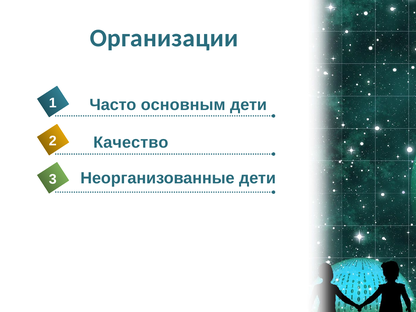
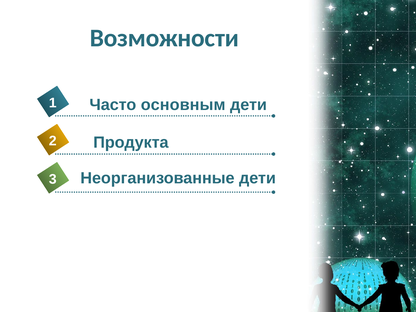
Организации: Организации -> Возможности
Качество: Качество -> Продукта
